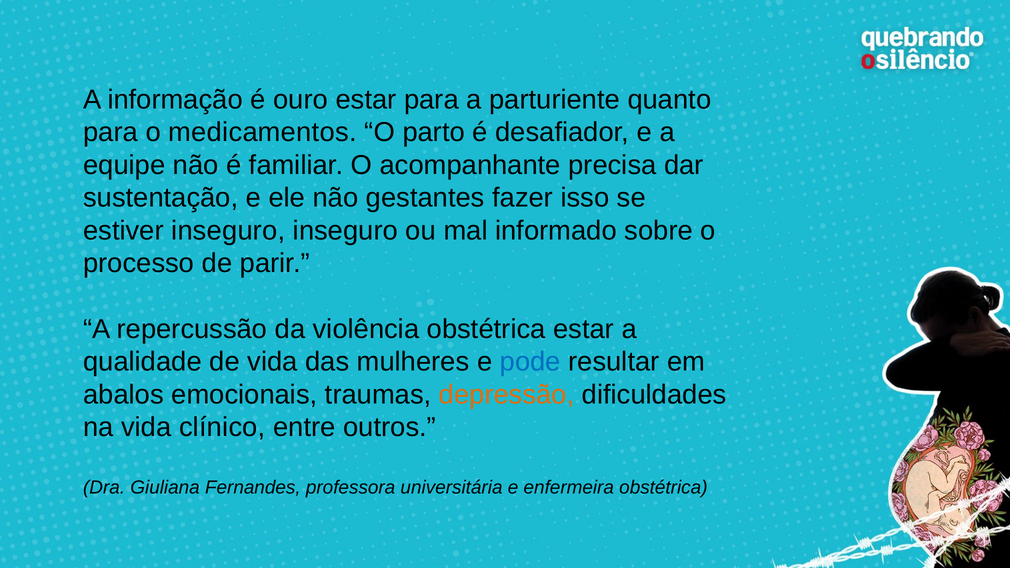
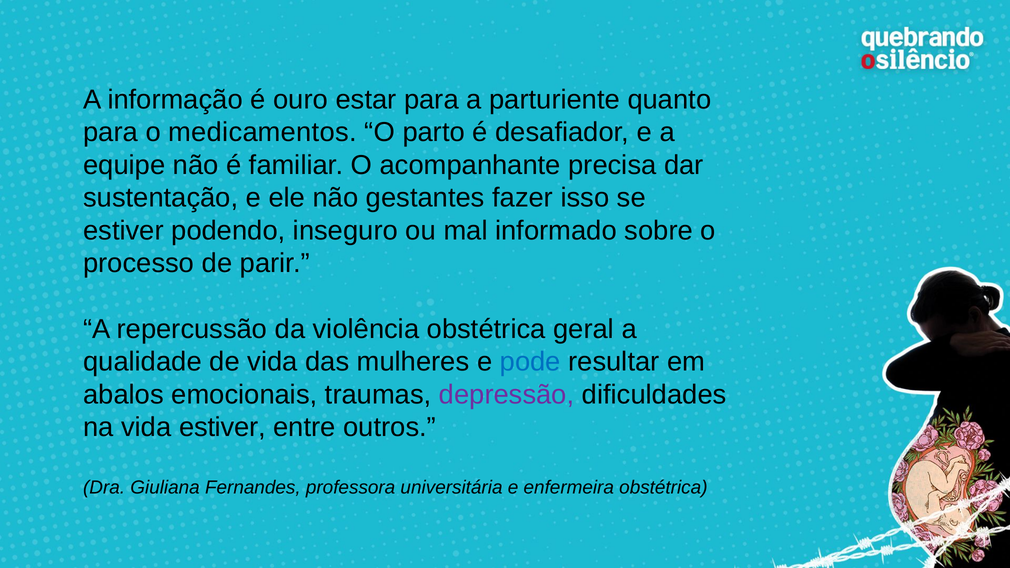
estiver inseguro: inseguro -> podendo
obstétrica estar: estar -> geral
depressão colour: orange -> purple
vida clínico: clínico -> estiver
